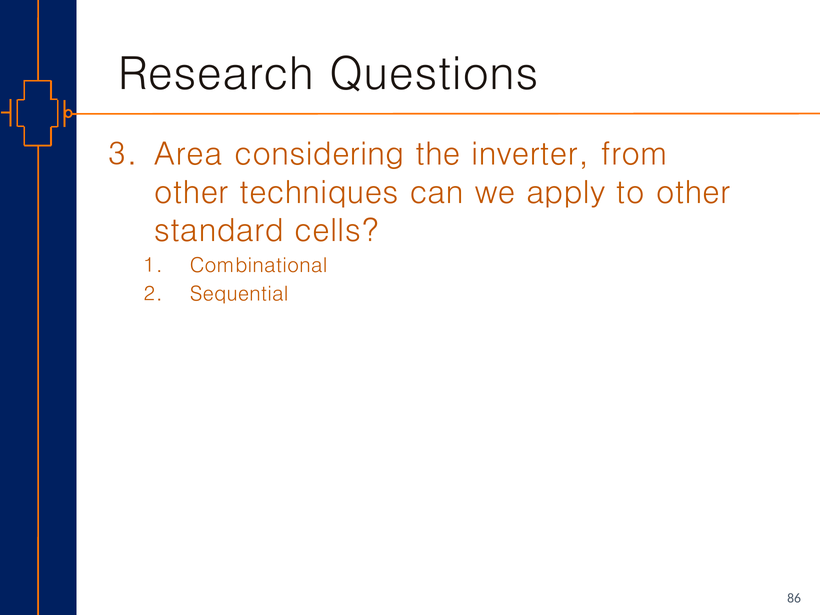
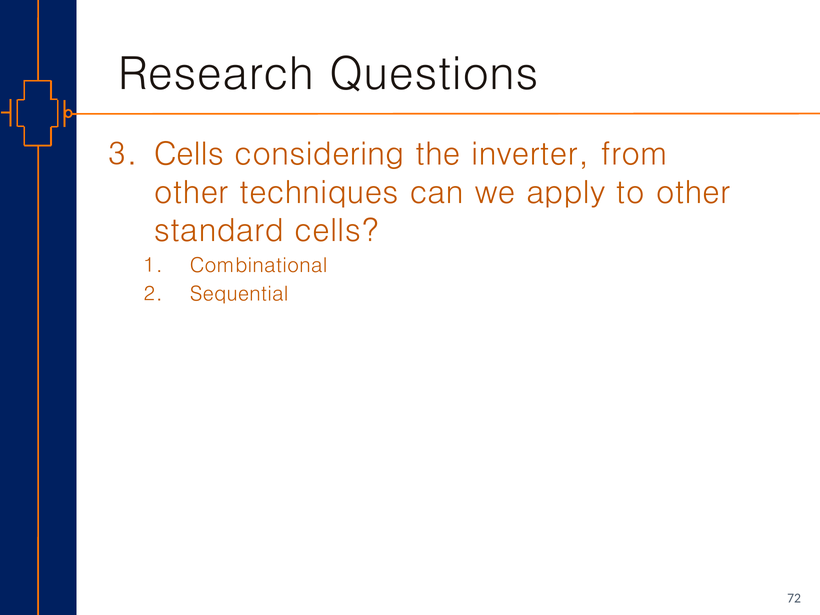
Area at (189, 154): Area -> Cells
86: 86 -> 72
